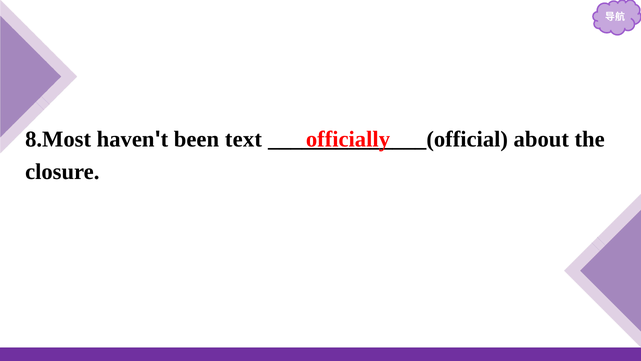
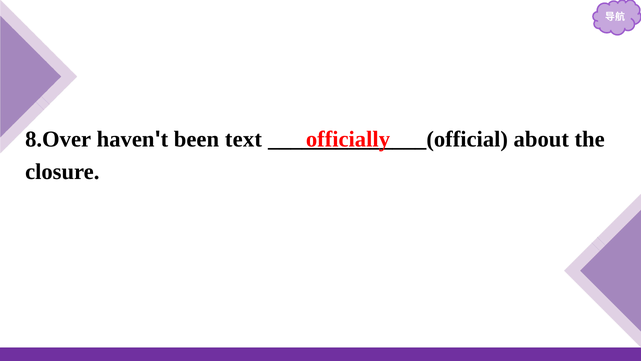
8.Most: 8.Most -> 8.Over
